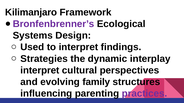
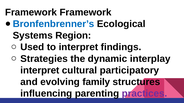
Kilimanjaro at (31, 12): Kilimanjaro -> Framework
Bronfenbrenner’s colour: purple -> blue
Design: Design -> Region
perspectives: perspectives -> participatory
